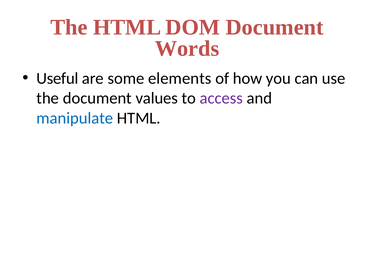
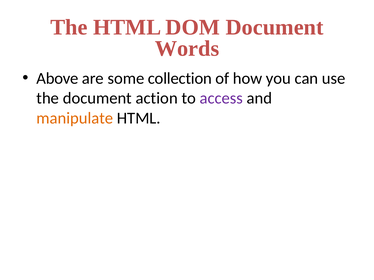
Useful: Useful -> Above
elements: elements -> collection
values: values -> action
manipulate colour: blue -> orange
